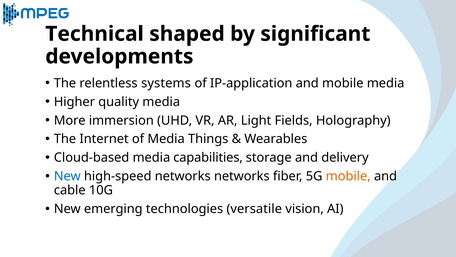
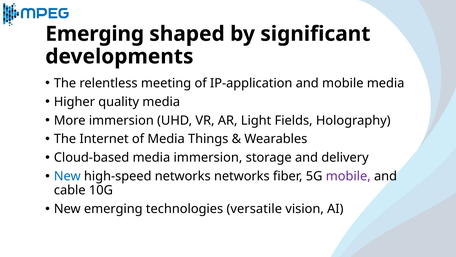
Technical at (95, 34): Technical -> Emerging
systems: systems -> meeting
media capabilities: capabilities -> immersion
mobile at (348, 176) colour: orange -> purple
